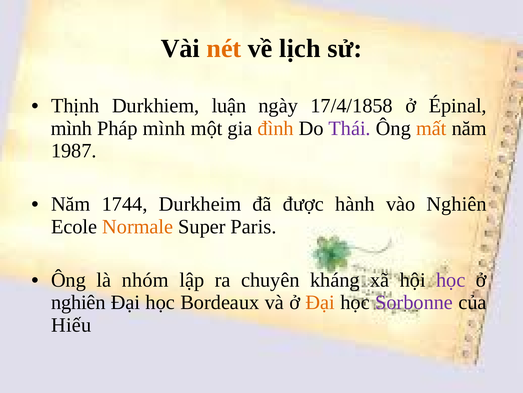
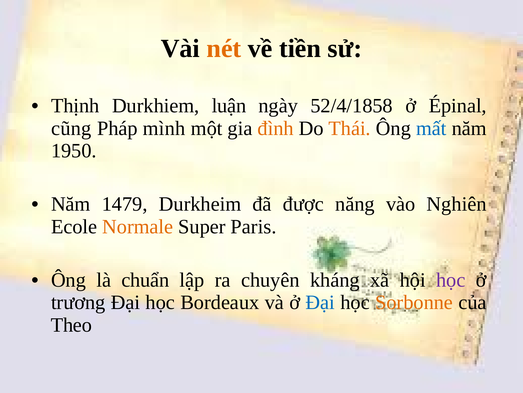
lịch: lịch -> tiền
17/4/1858: 17/4/1858 -> 52/4/1858
mình at (72, 128): mình -> cũng
Thái colour: purple -> orange
mất colour: orange -> blue
1987: 1987 -> 1950
1744: 1744 -> 1479
hành: hành -> năng
nhóm: nhóm -> chuẩn
nghiên at (78, 302): nghiên -> trương
Đại at (320, 302) colour: orange -> blue
Sorbonne colour: purple -> orange
Hiếu: Hiếu -> Theo
